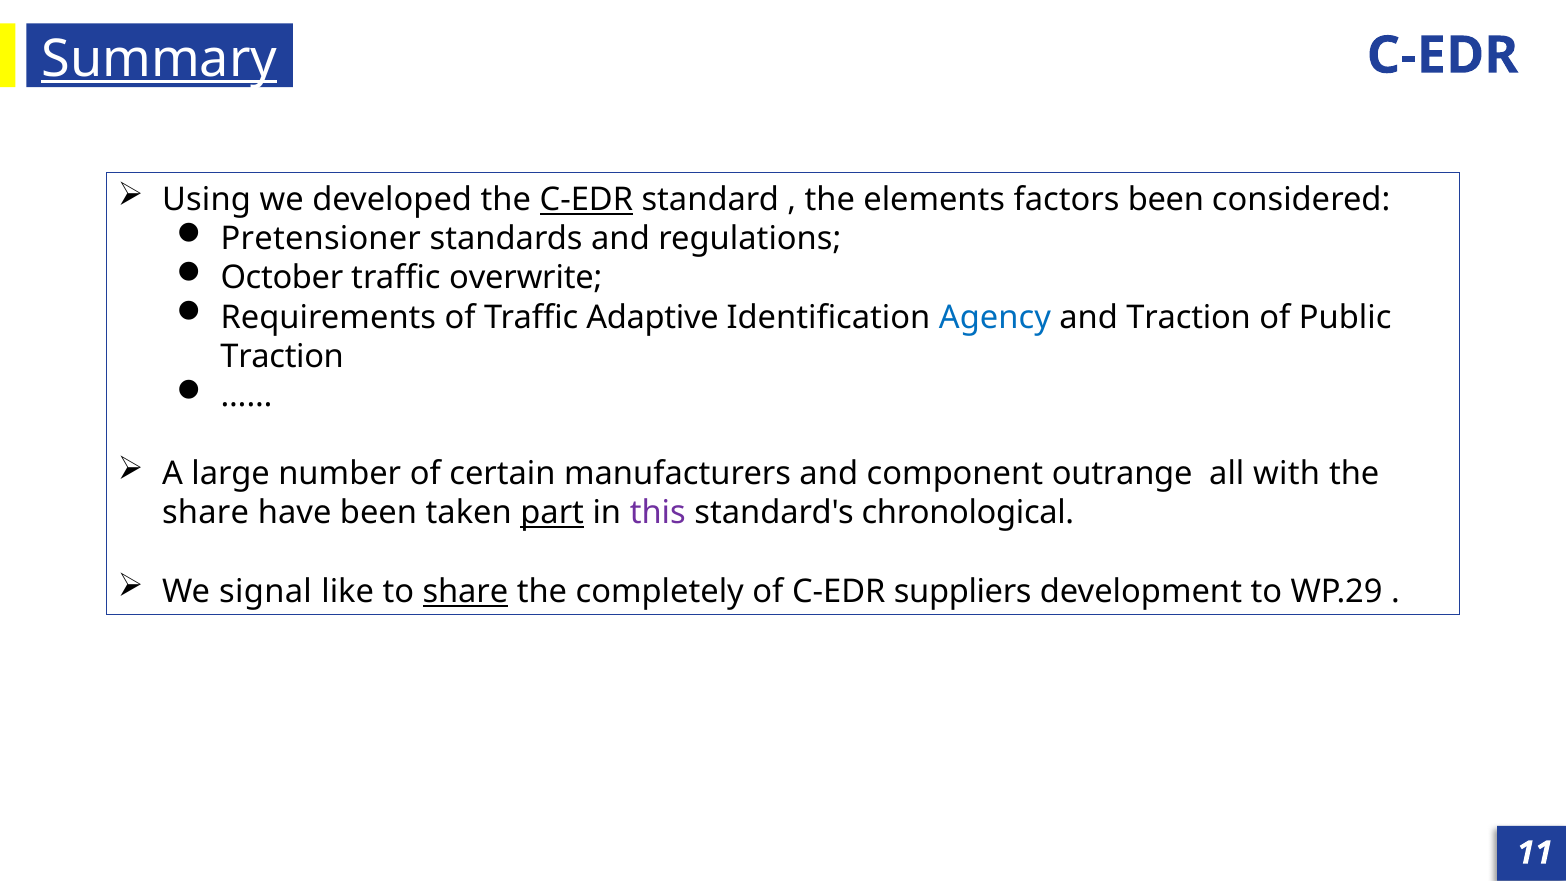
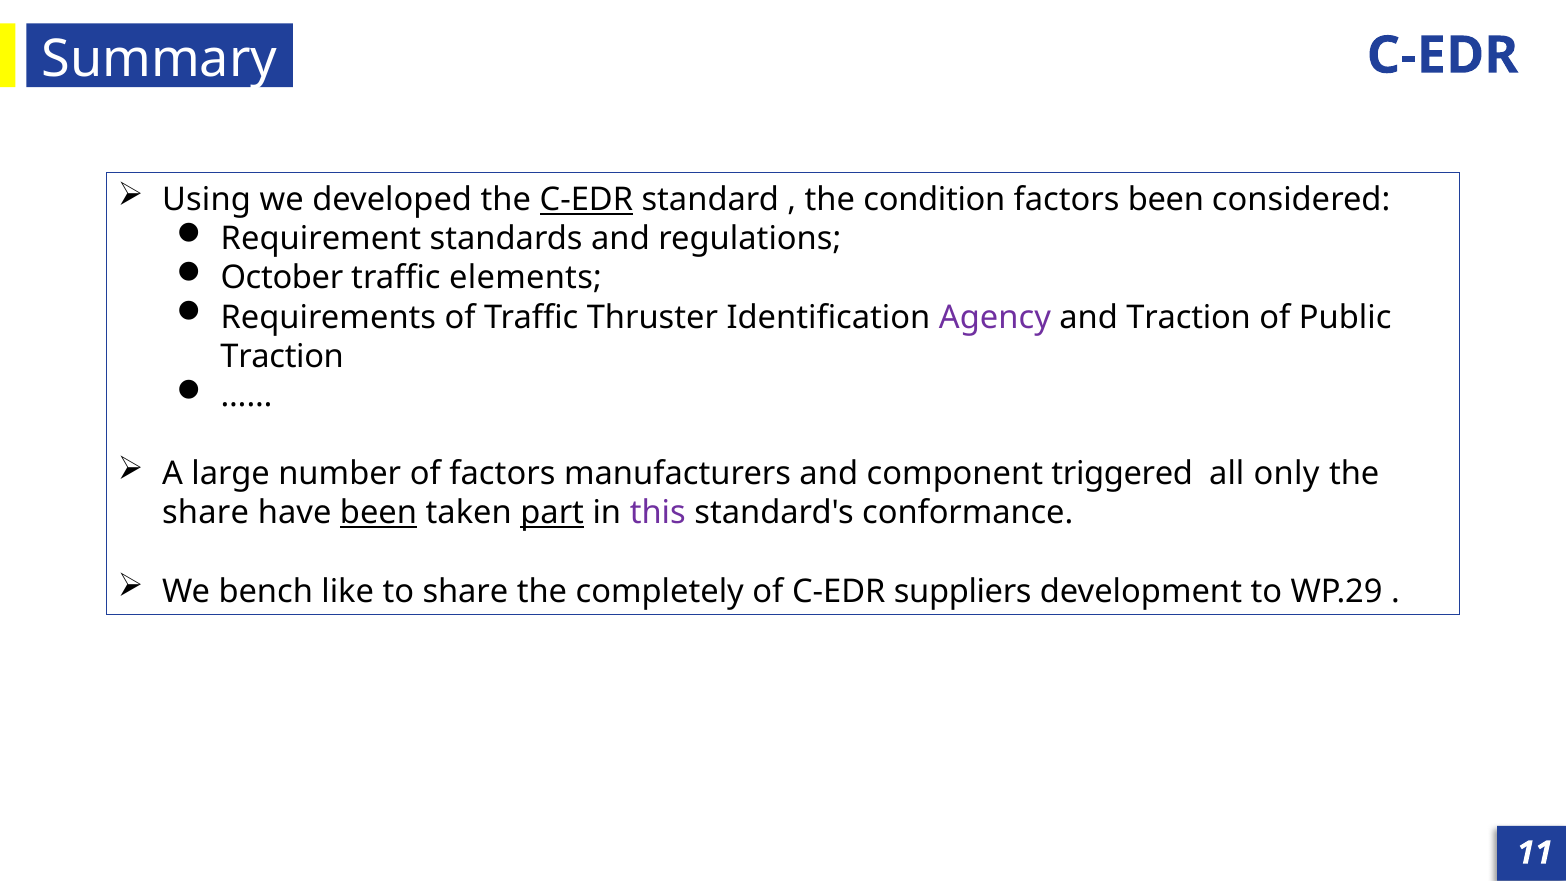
Summary underline: present -> none
elements: elements -> condition
Pretensioner: Pretensioner -> Requirement
overwrite: overwrite -> elements
Adaptive: Adaptive -> Thruster
Agency colour: blue -> purple
of certain: certain -> factors
outrange: outrange -> triggered
with: with -> only
been at (378, 513) underline: none -> present
chronological: chronological -> conformance
signal: signal -> bench
share at (465, 591) underline: present -> none
